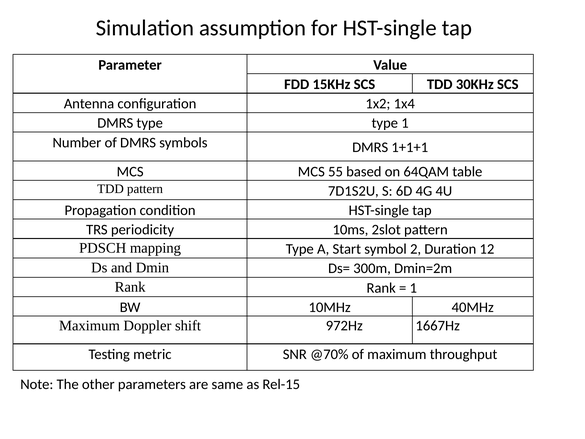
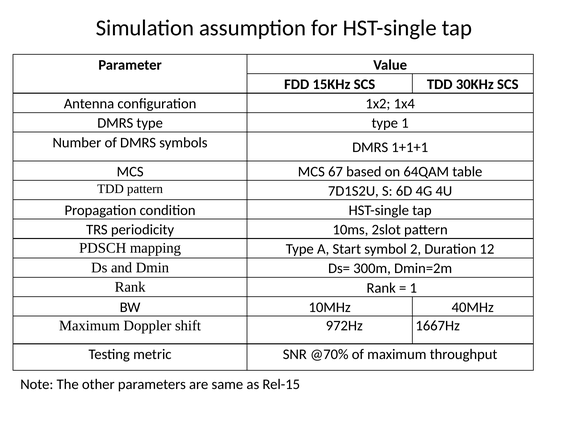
55: 55 -> 67
